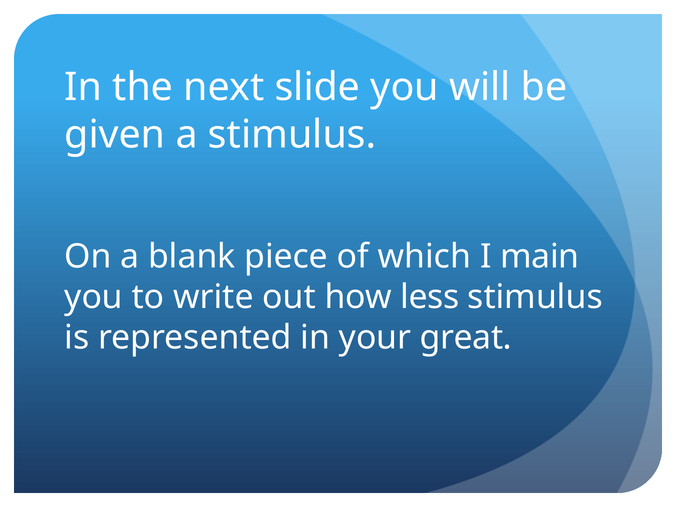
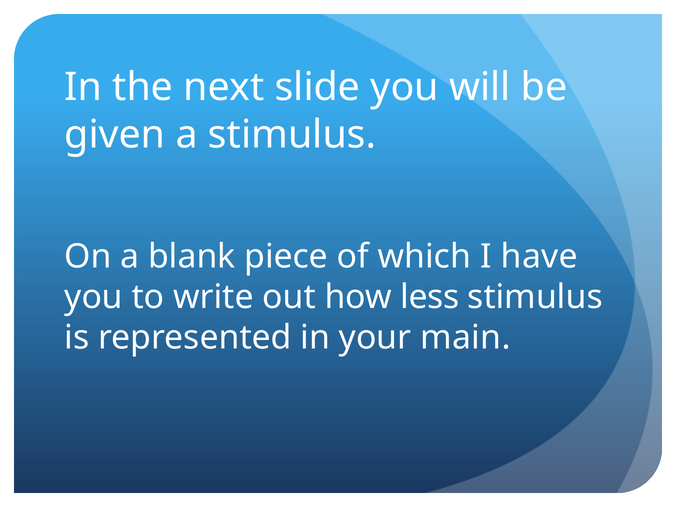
main: main -> have
great: great -> main
